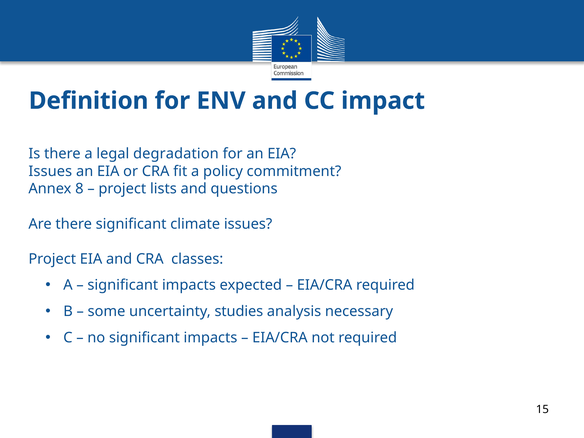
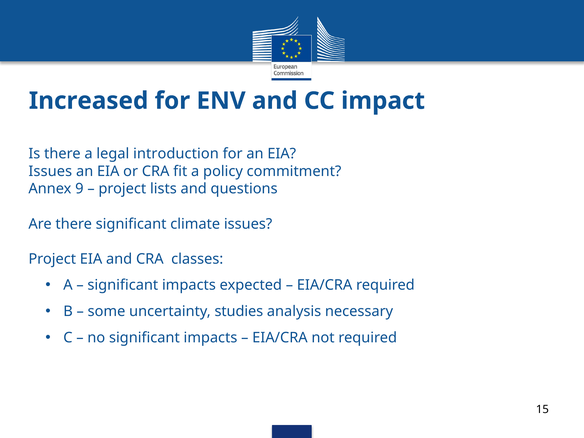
Definition: Definition -> Increased
degradation: degradation -> introduction
8: 8 -> 9
